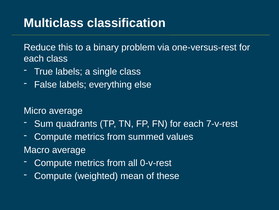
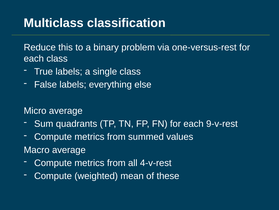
7-v-rest: 7-v-rest -> 9-v-rest
0-v-rest: 0-v-rest -> 4-v-rest
